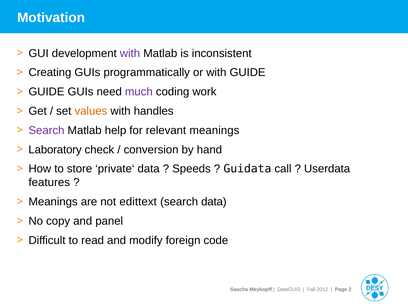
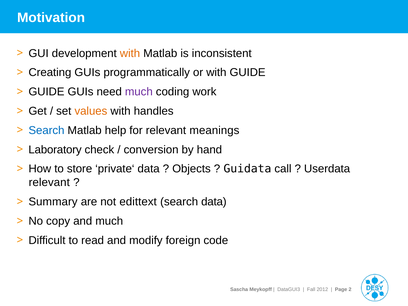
with at (130, 53) colour: purple -> orange
Search at (46, 130) colour: purple -> blue
Speeds: Speeds -> Objects
features at (49, 183): features -> relevant
Meanings at (53, 202): Meanings -> Summary
and panel: panel -> much
